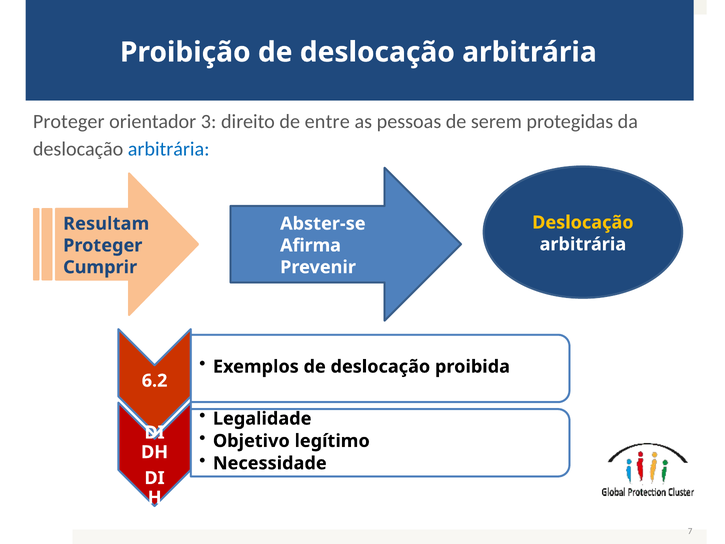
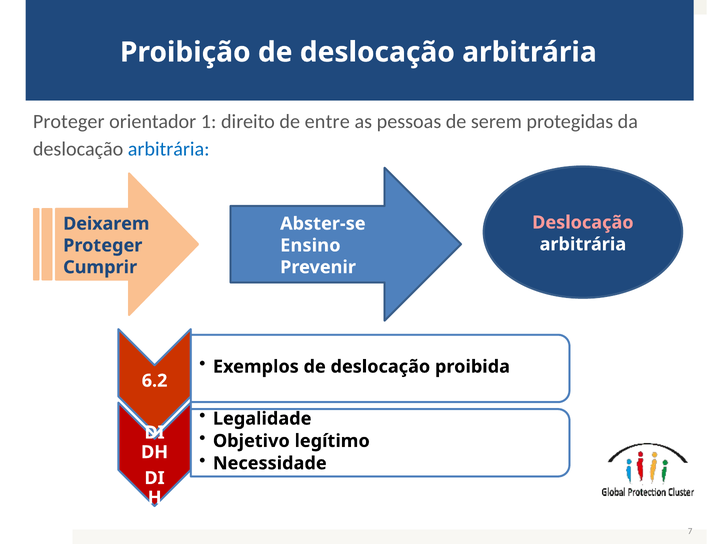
3: 3 -> 1
Deslocação at (583, 222) colour: yellow -> pink
Resultam: Resultam -> Deixarem
Afirma: Afirma -> Ensino
